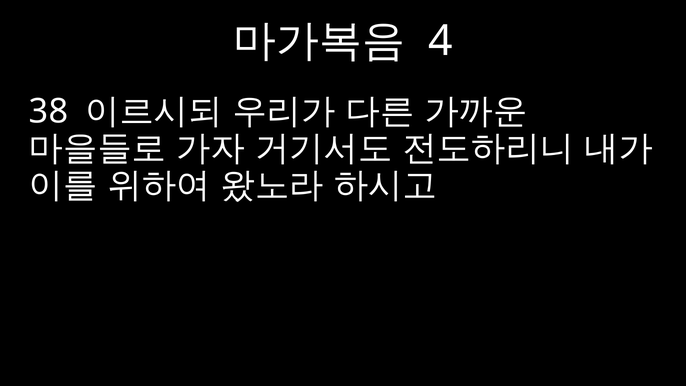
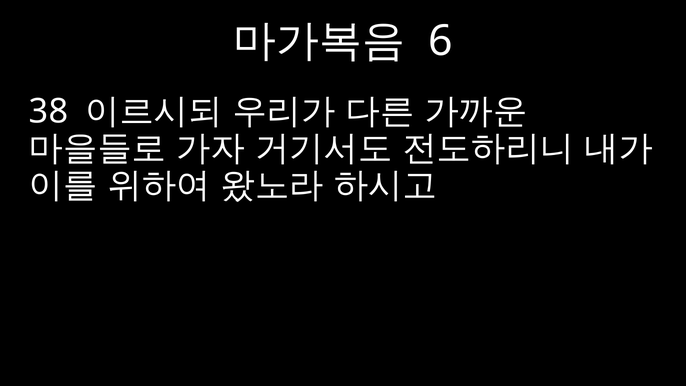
4: 4 -> 6
